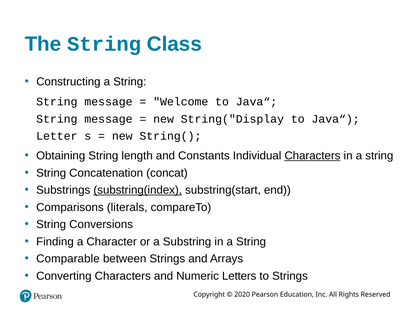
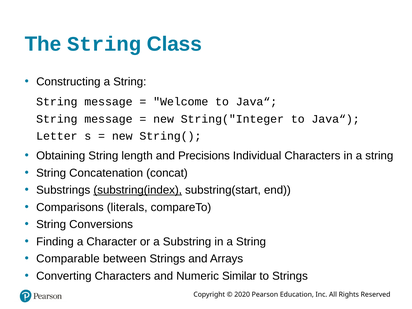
String("Display: String("Display -> String("Integer
Constants: Constants -> Precisions
Characters at (312, 156) underline: present -> none
Letters: Letters -> Similar
